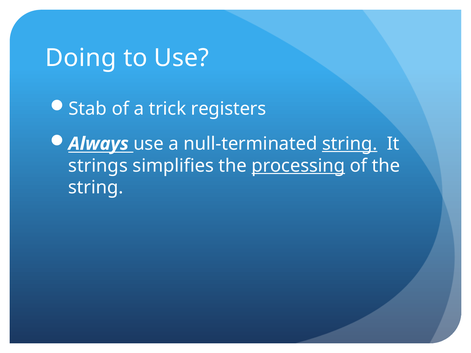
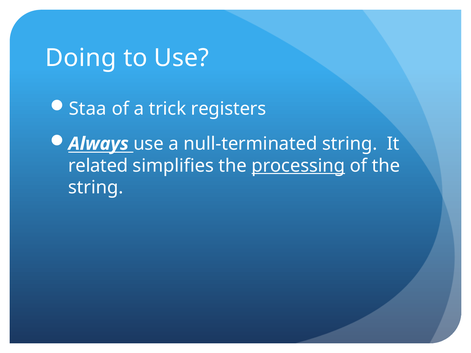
Stab: Stab -> Staa
string at (350, 144) underline: present -> none
strings: strings -> related
